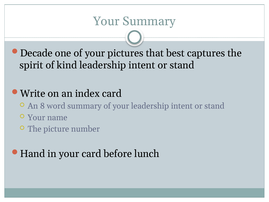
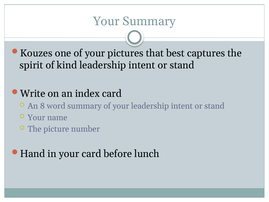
Decade: Decade -> Kouzes
